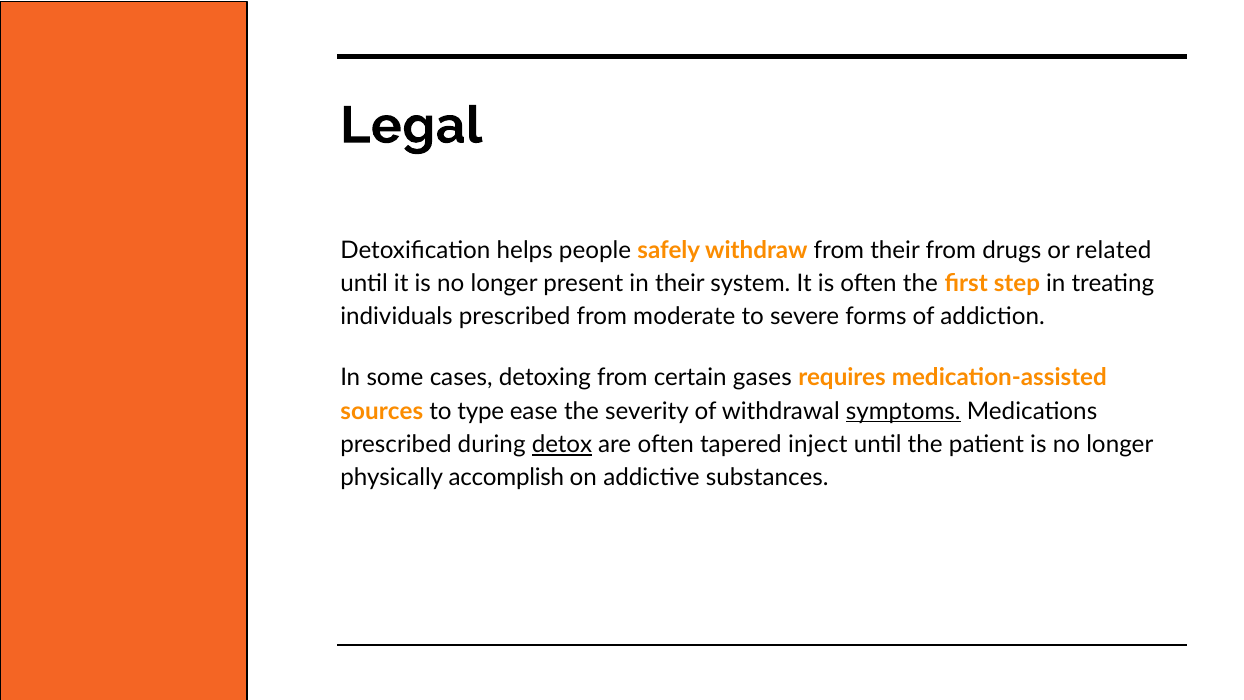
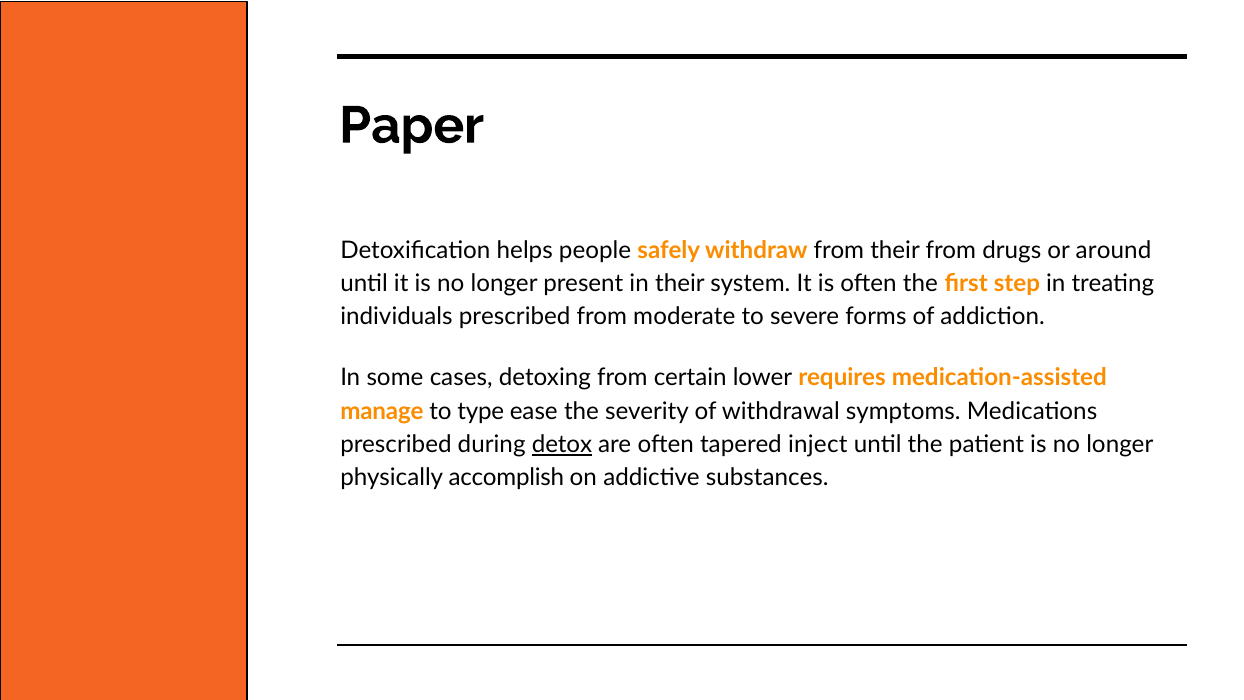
Legal: Legal -> Paper
related: related -> around
gases: gases -> lower
sources: sources -> manage
symptoms underline: present -> none
